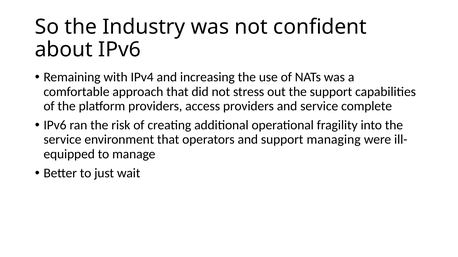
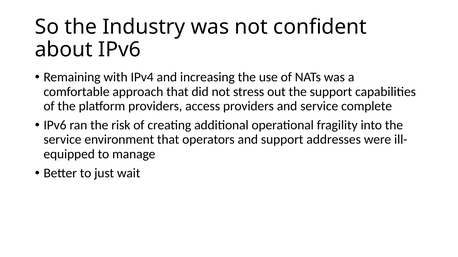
managing: managing -> addresses
